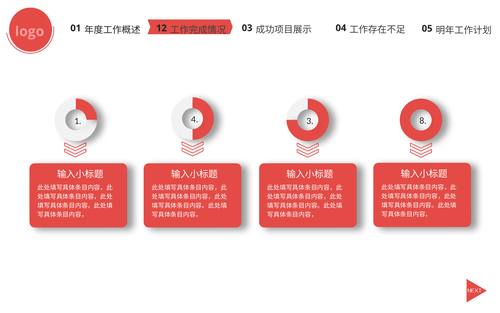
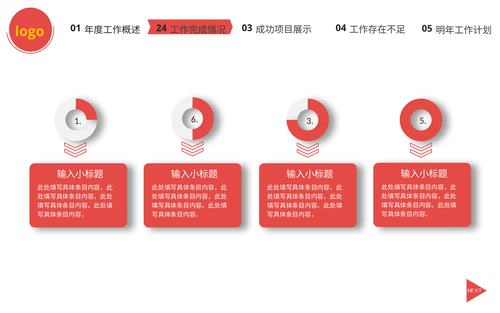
logo colour: pink -> yellow
12: 12 -> 24
4: 4 -> 6
8: 8 -> 5
